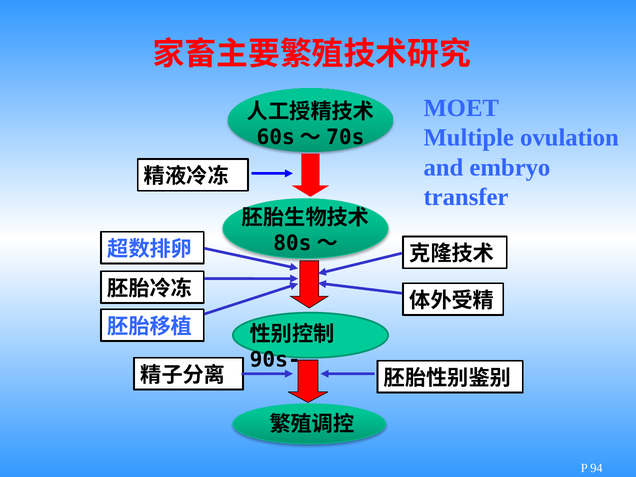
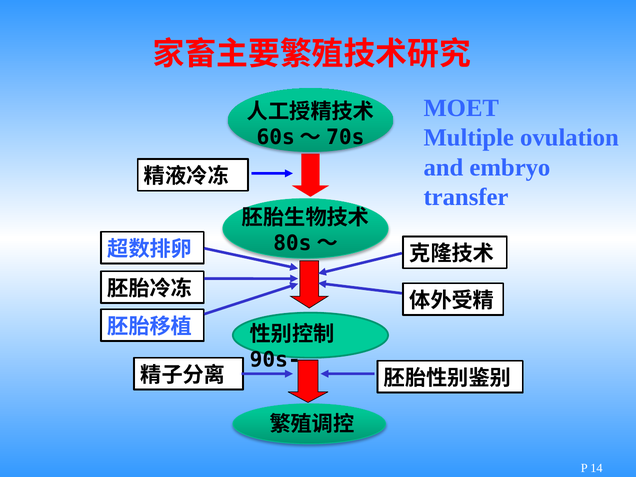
94: 94 -> 14
